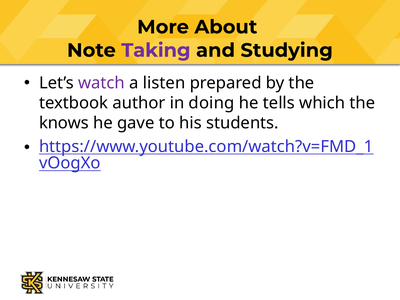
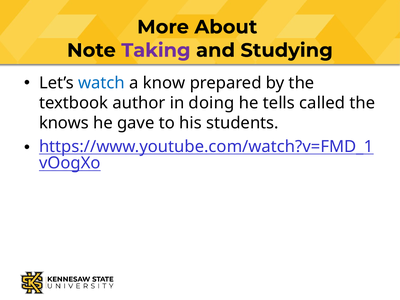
watch colour: purple -> blue
listen: listen -> know
which: which -> called
